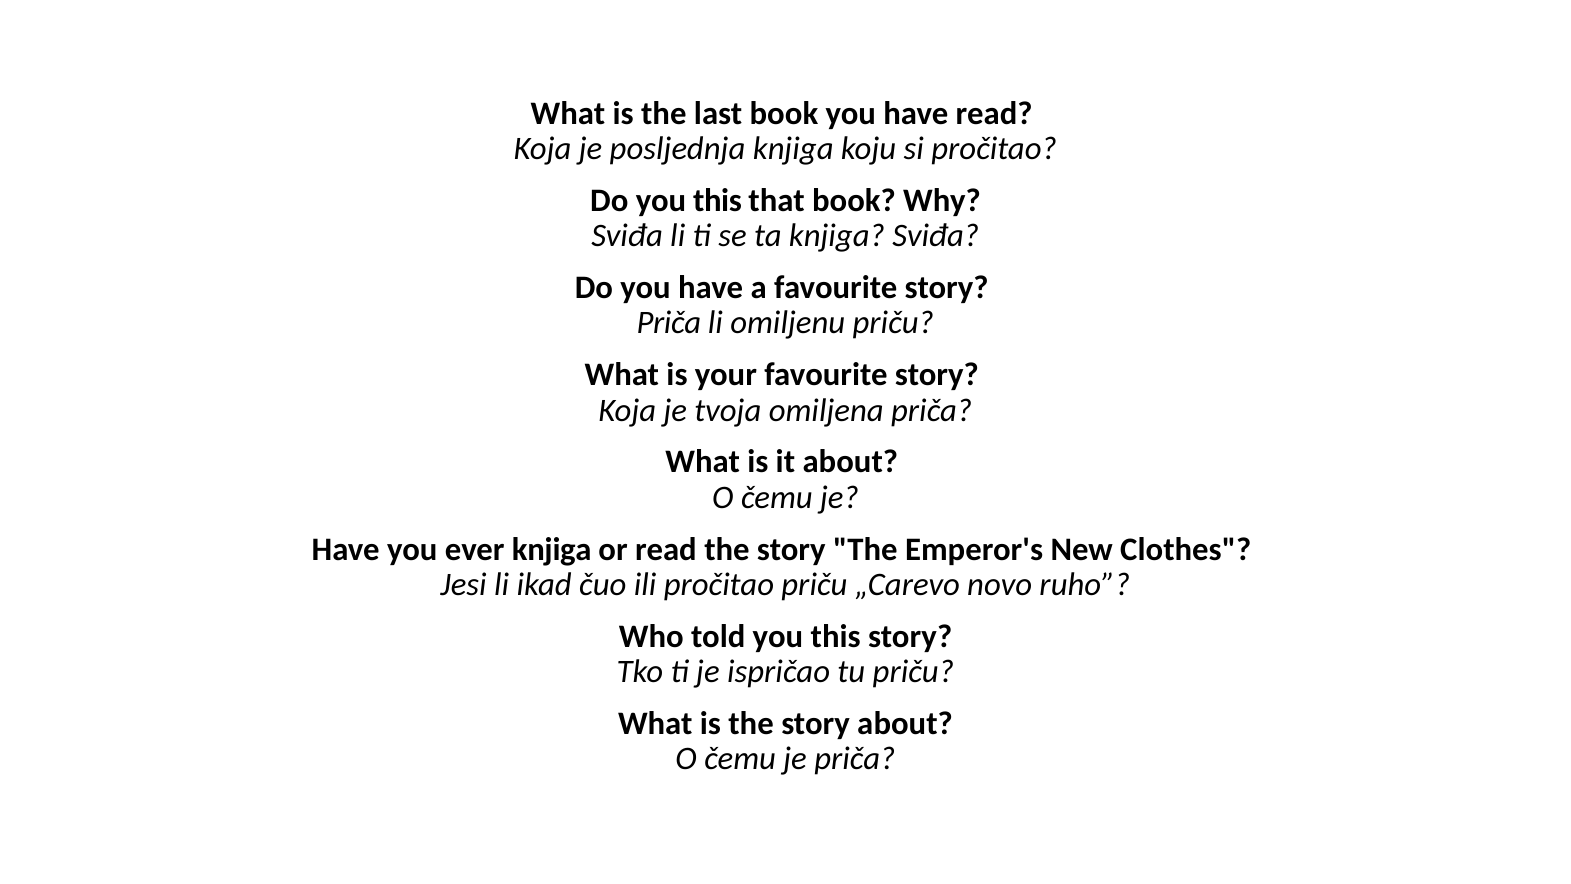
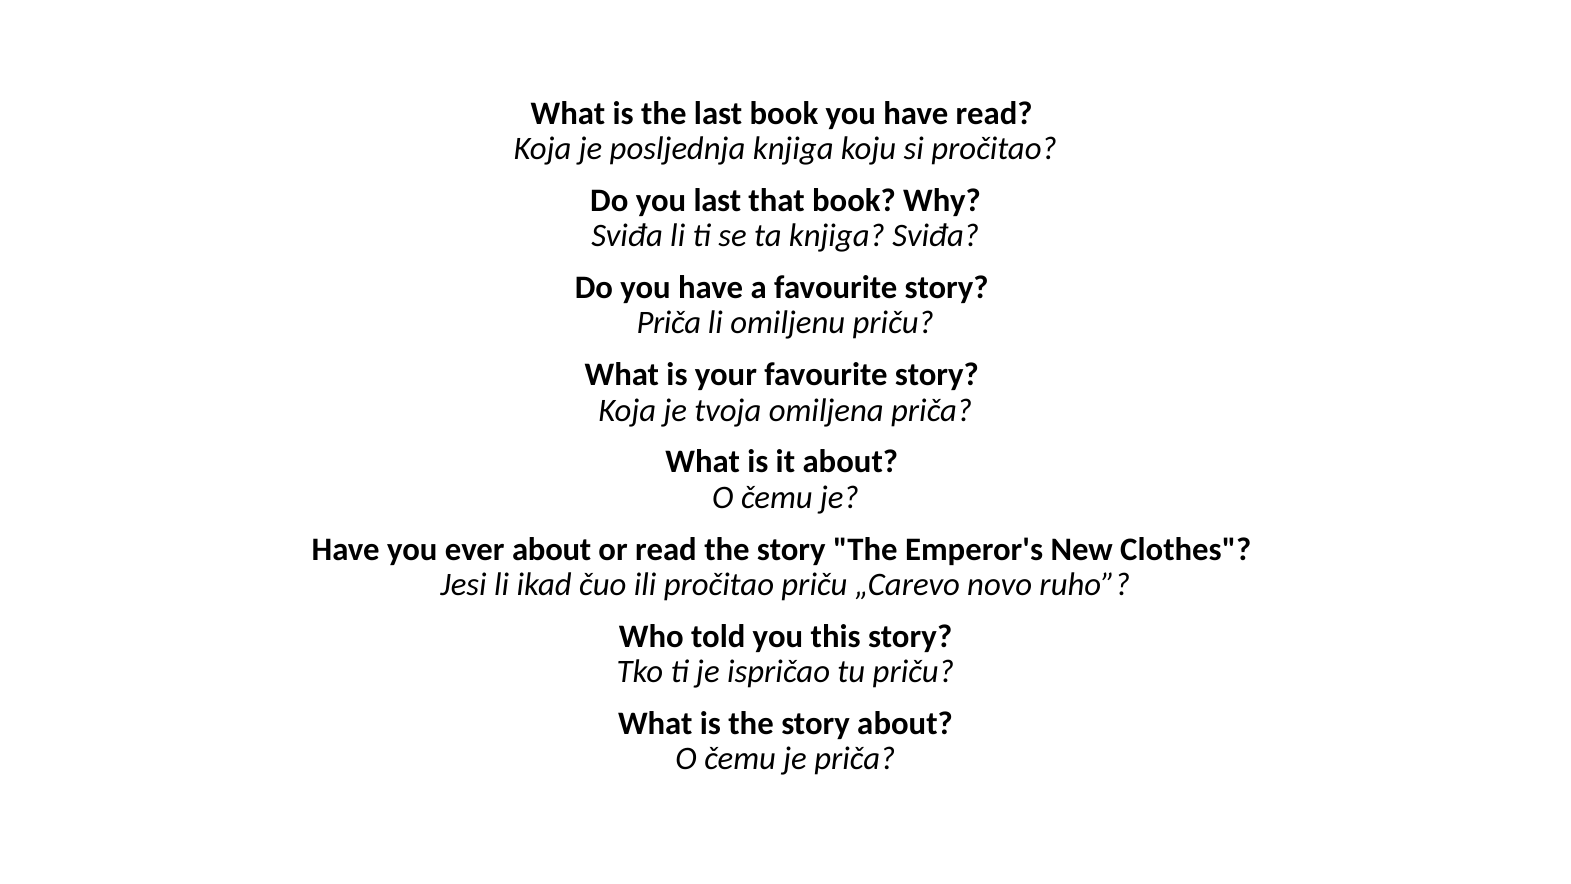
Do you this: this -> last
ever knjiga: knjiga -> about
